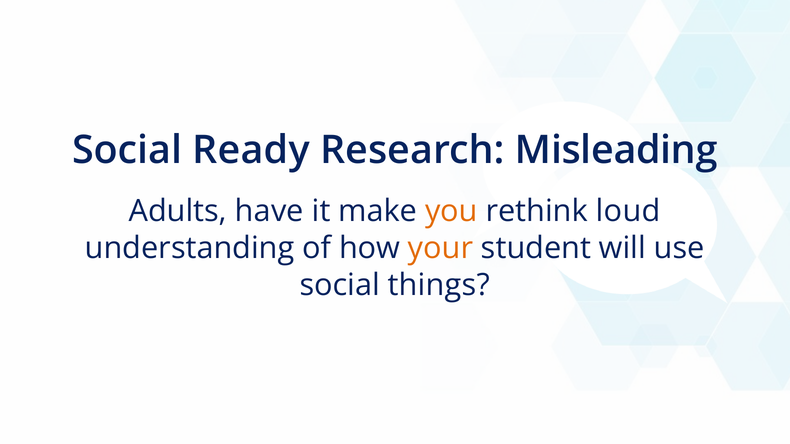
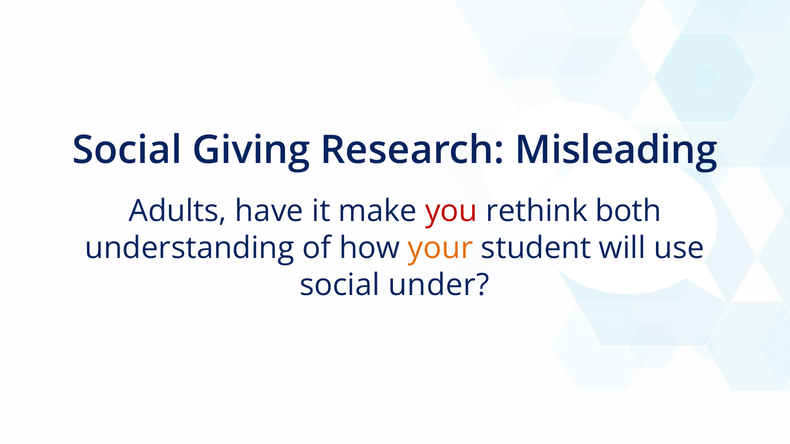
Ready: Ready -> Giving
you colour: orange -> red
loud: loud -> both
things: things -> under
